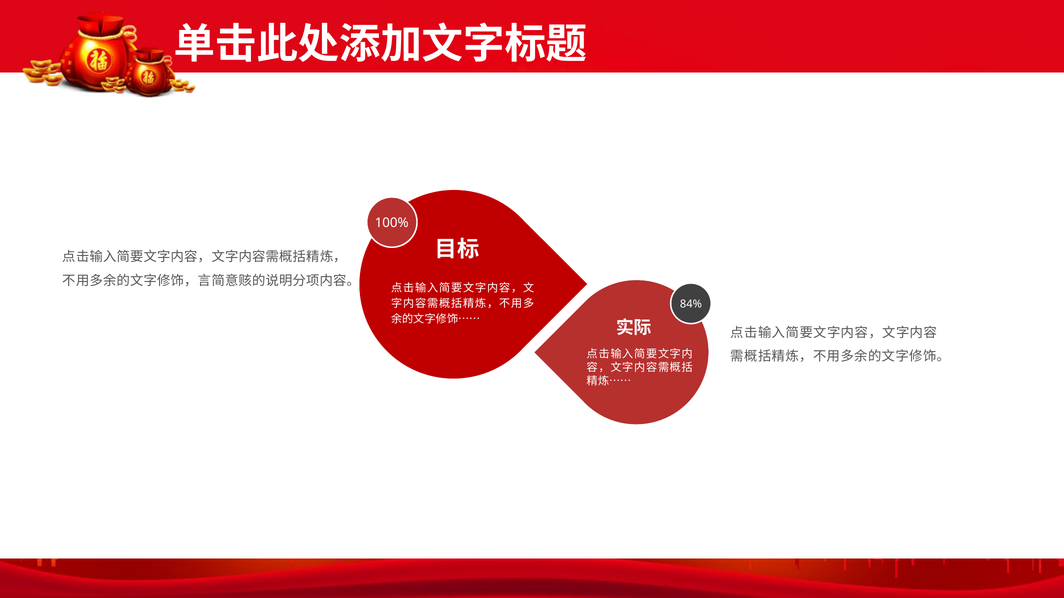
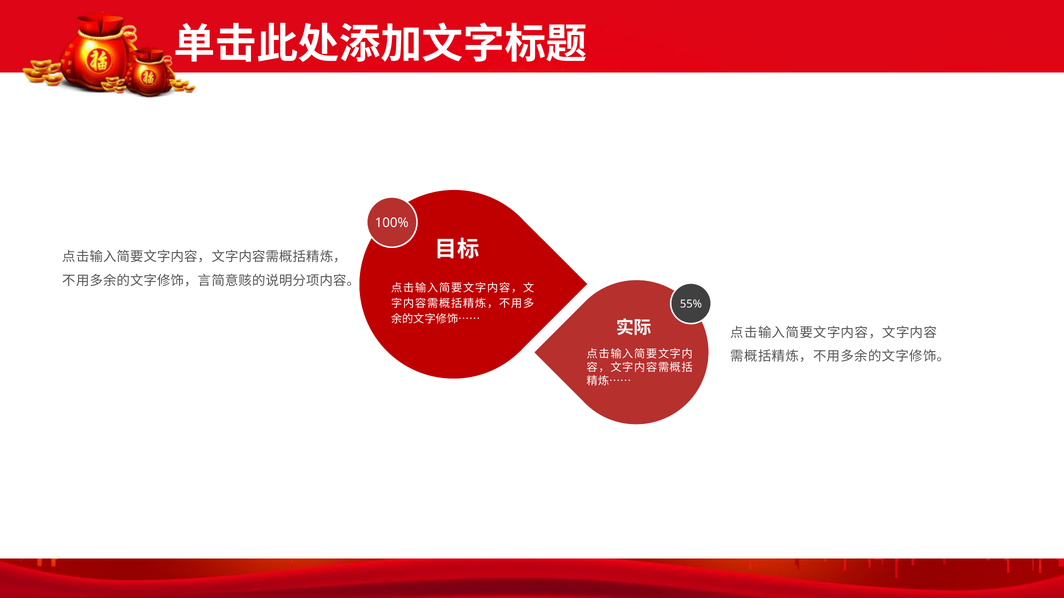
84%: 84% -> 55%
